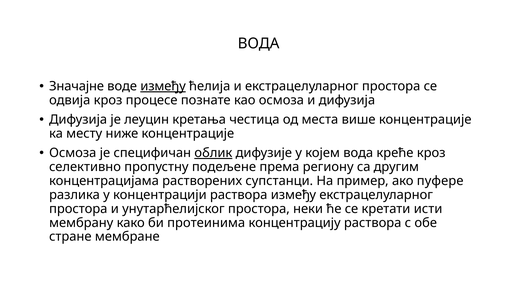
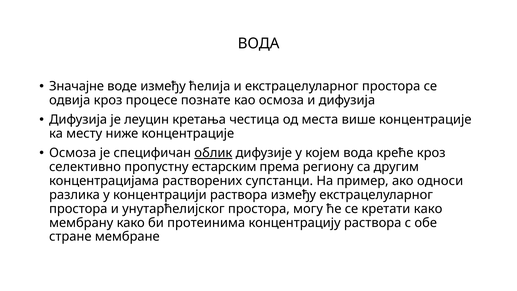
између at (163, 86) underline: present -> none
подељене: подељене -> естарским
пуфере: пуфере -> односи
неки: неки -> могу
кретати исти: исти -> како
